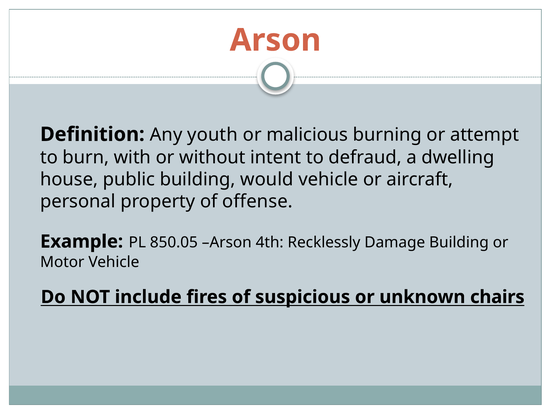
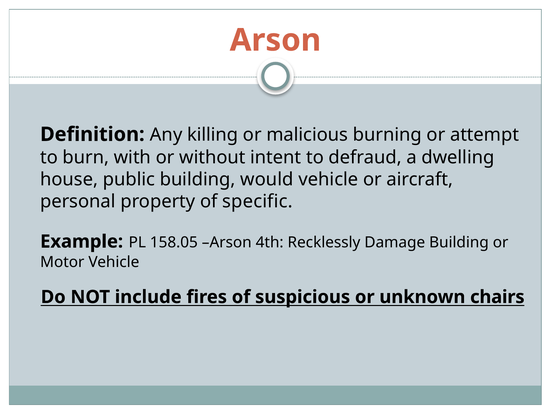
youth: youth -> killing
offense: offense -> specific
850.05: 850.05 -> 158.05
